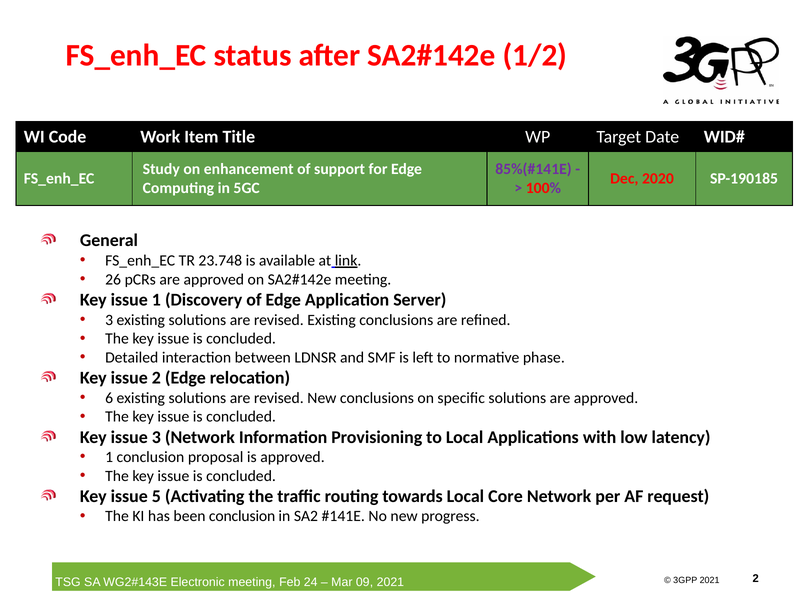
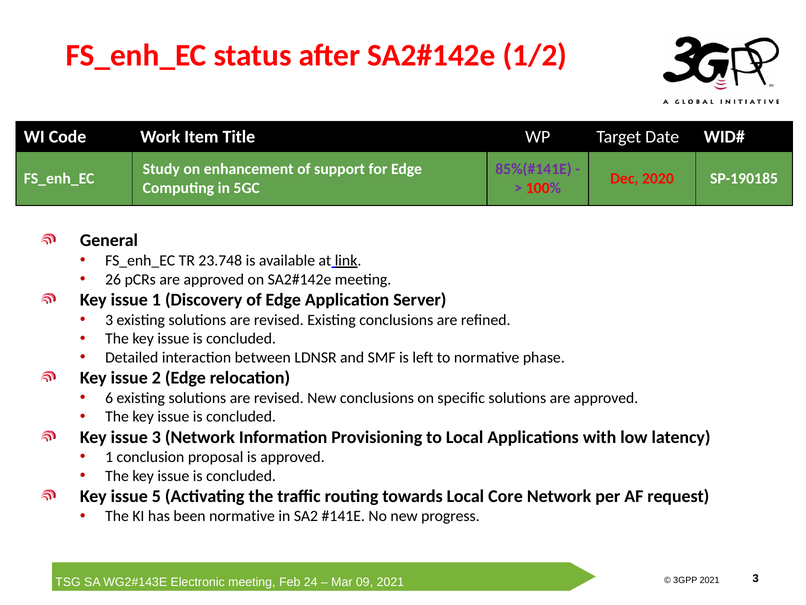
been conclusion: conclusion -> normative
2 at (756, 578): 2 -> 3
